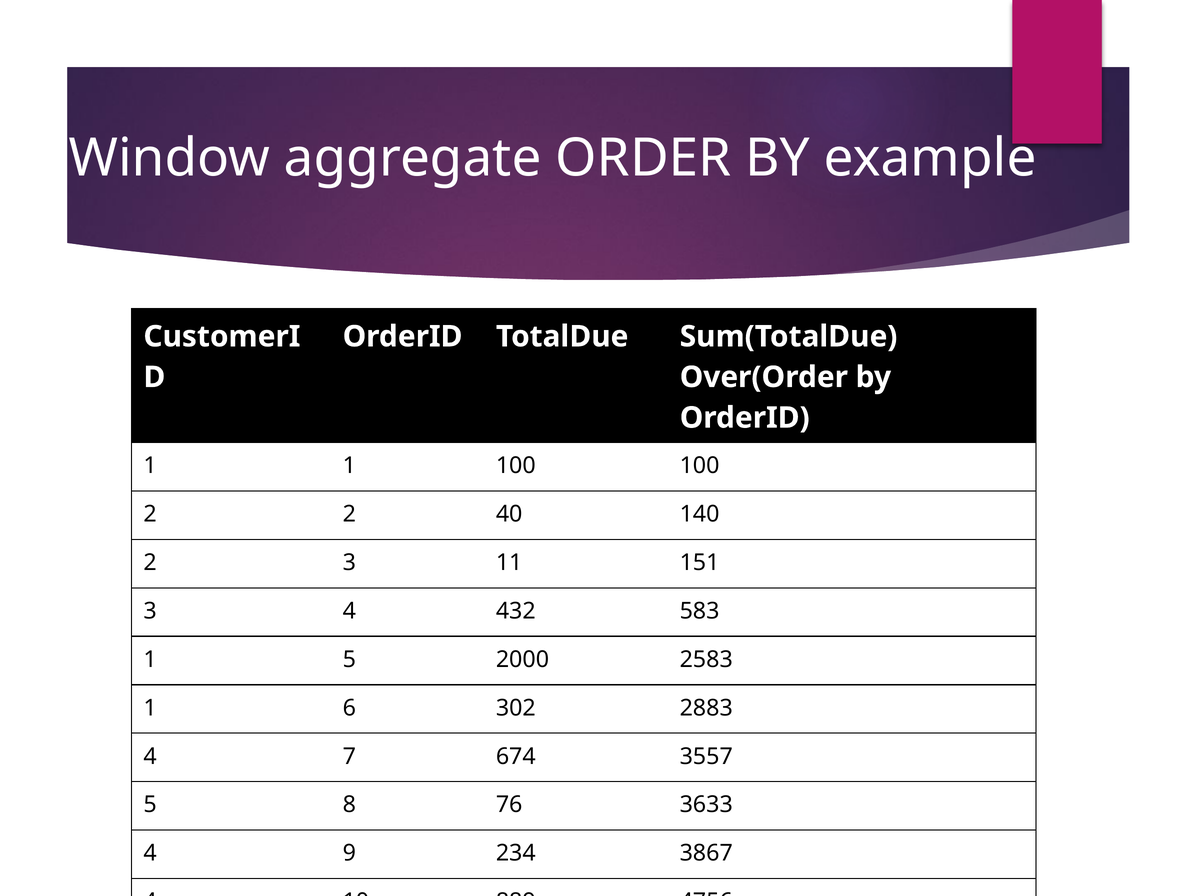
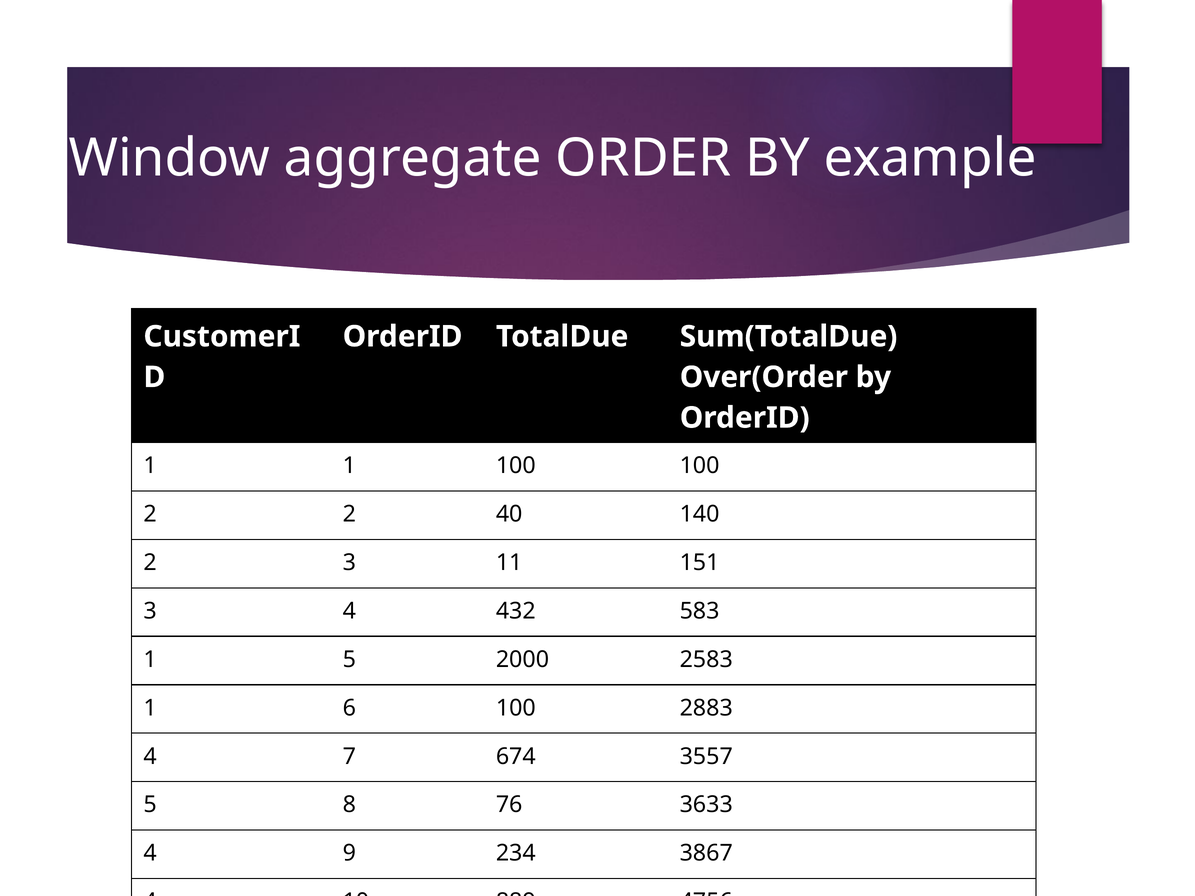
6 302: 302 -> 100
